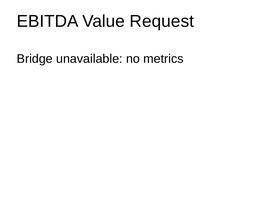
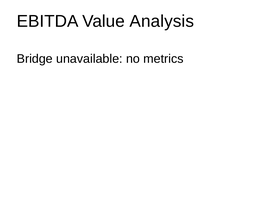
Request: Request -> Analysis
